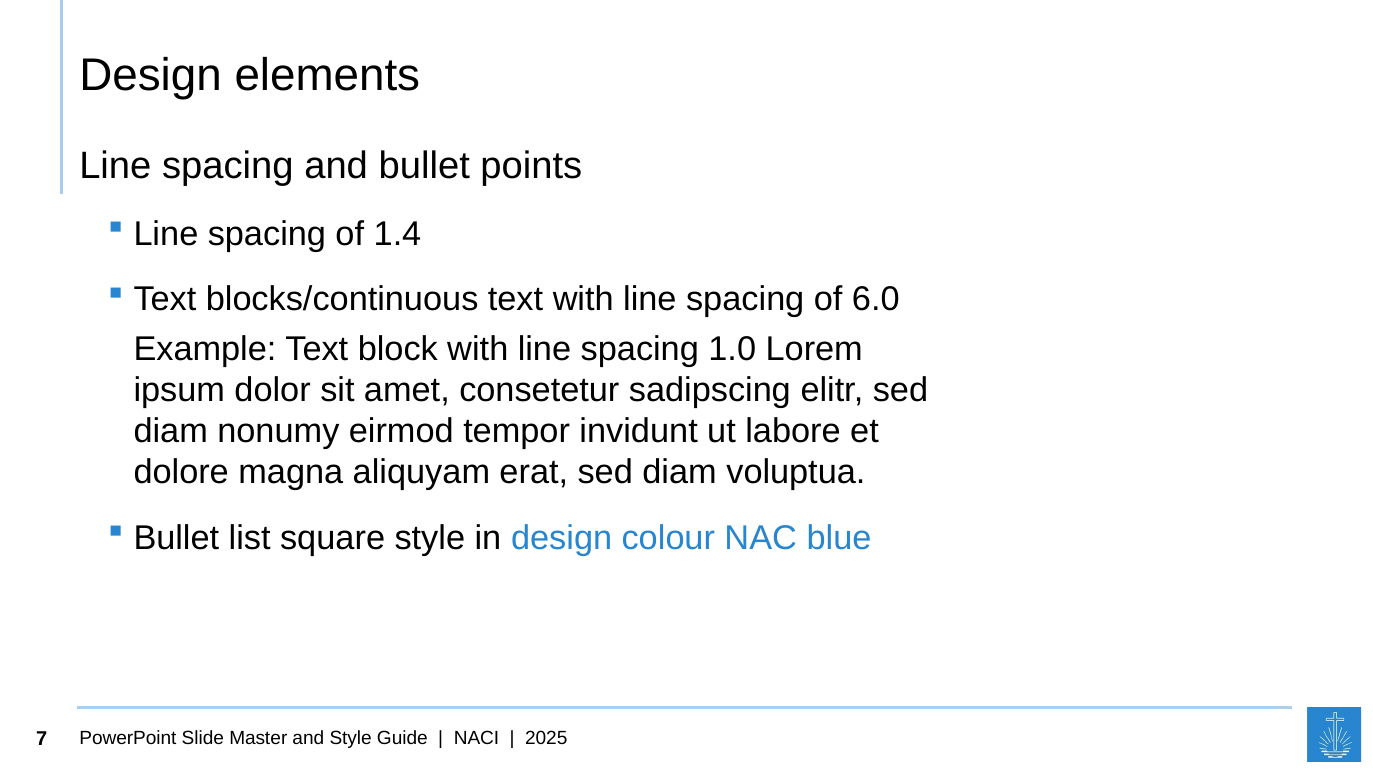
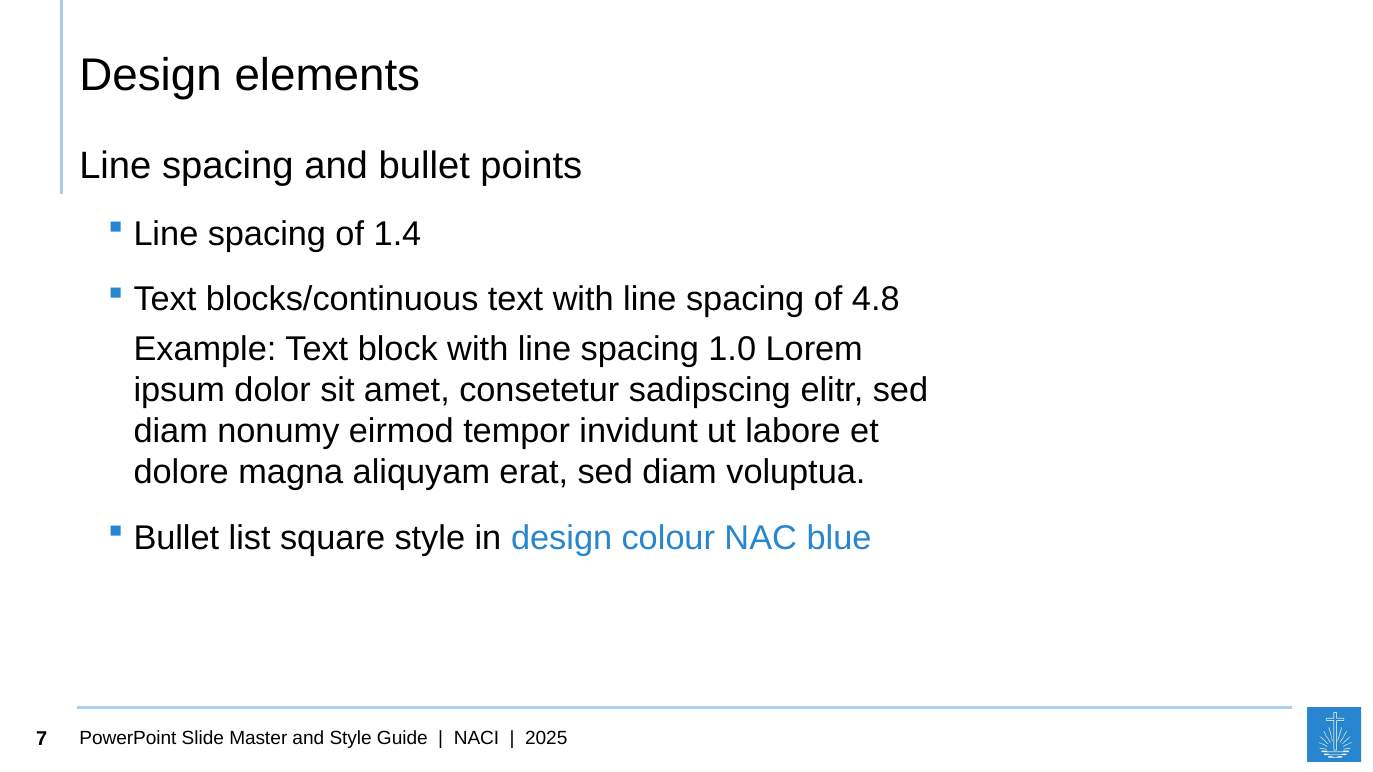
6.0: 6.0 -> 4.8
